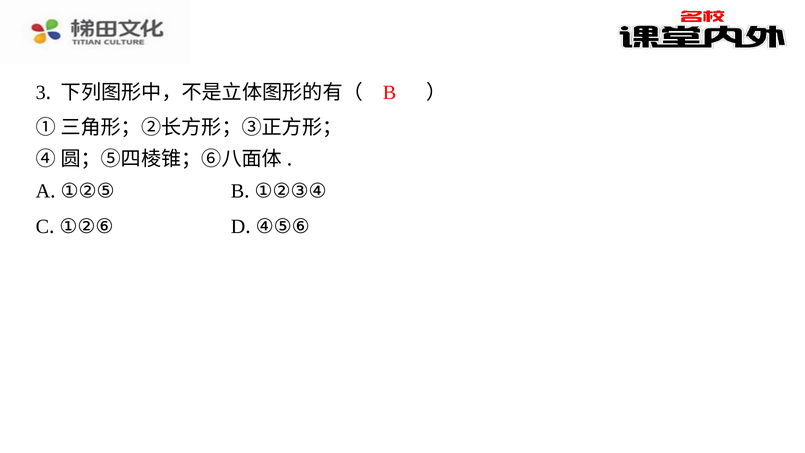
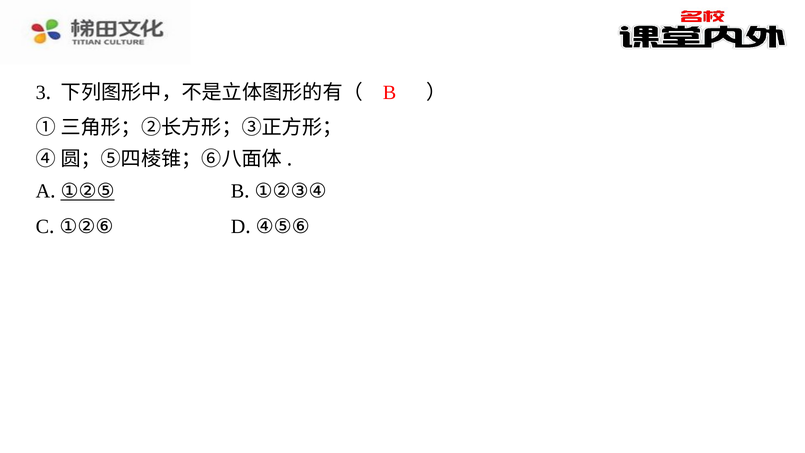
①②⑤ underline: none -> present
